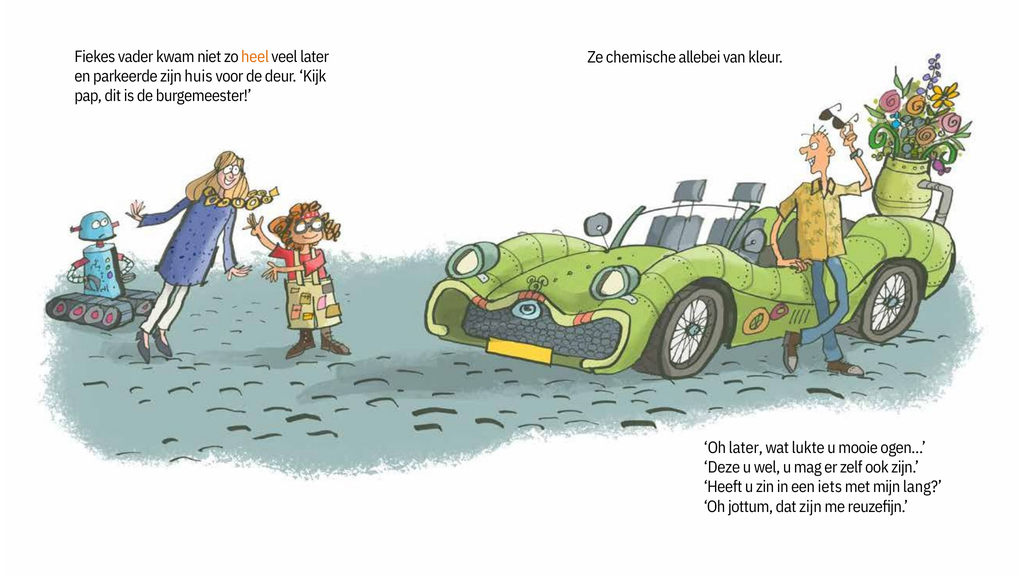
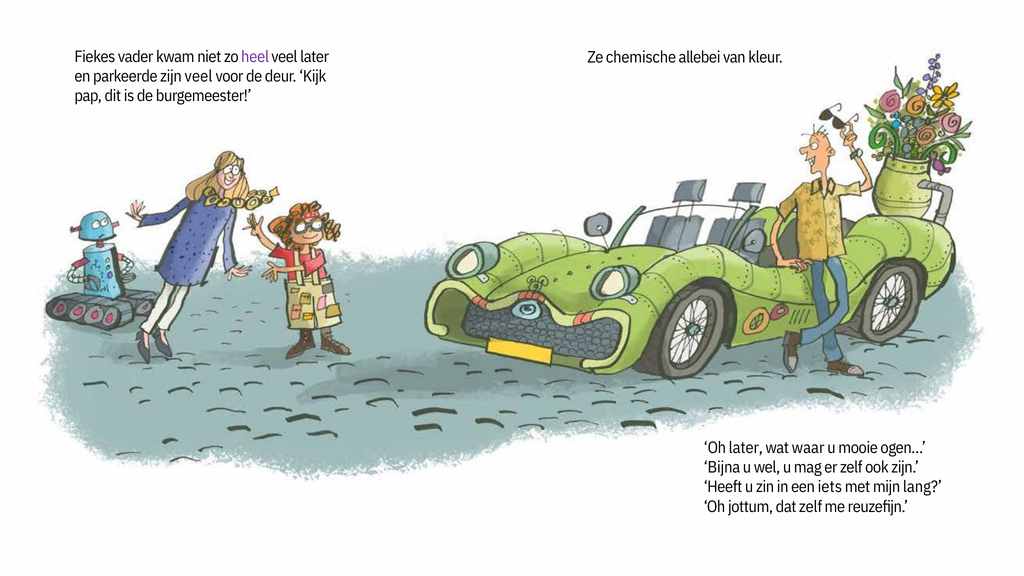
heel colour: orange -> purple
zijn huis: huis -> veel
lukte: lukte -> waar
Deze: Deze -> Bijna
dat zijn: zijn -> zelf
